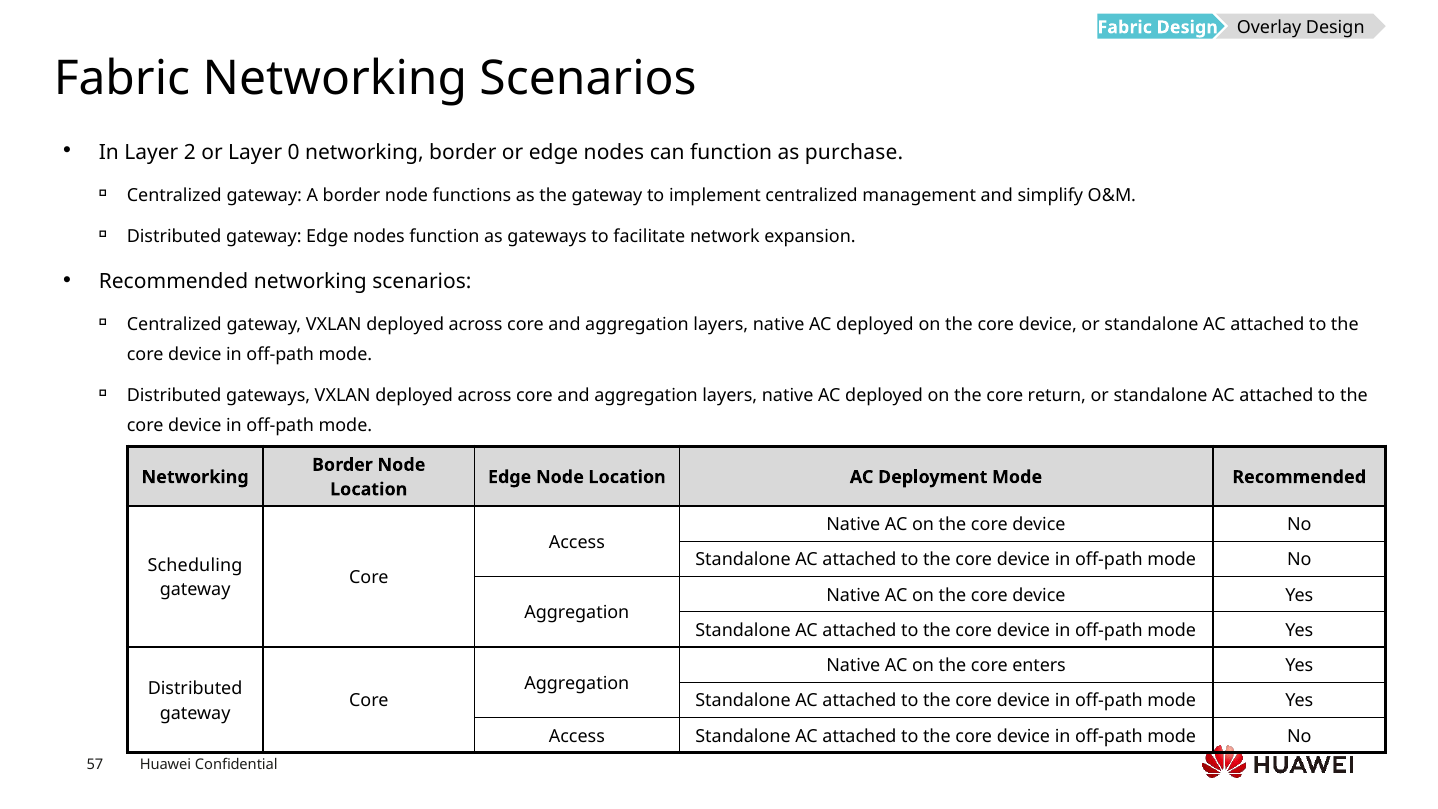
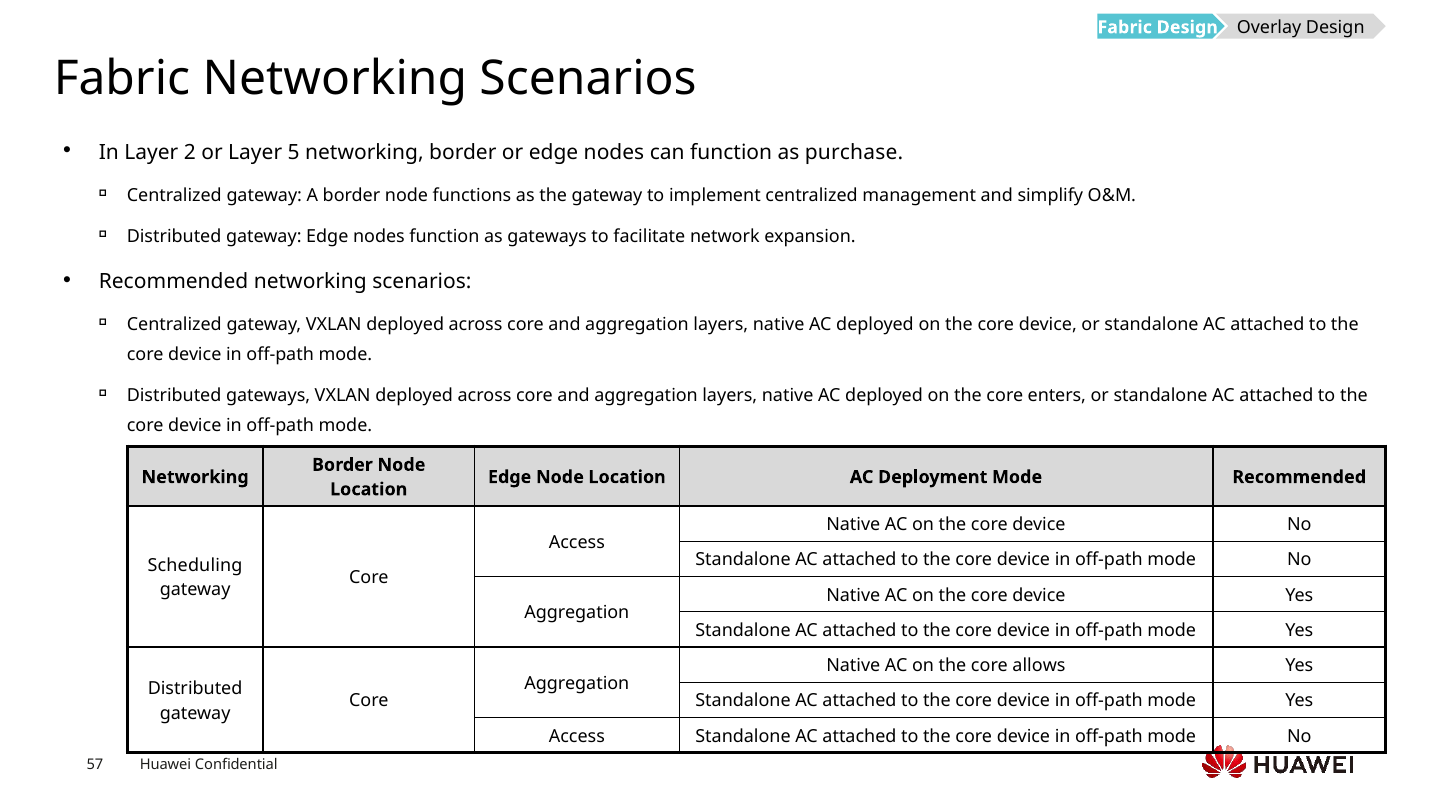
0: 0 -> 5
return: return -> enters
enters: enters -> allows
